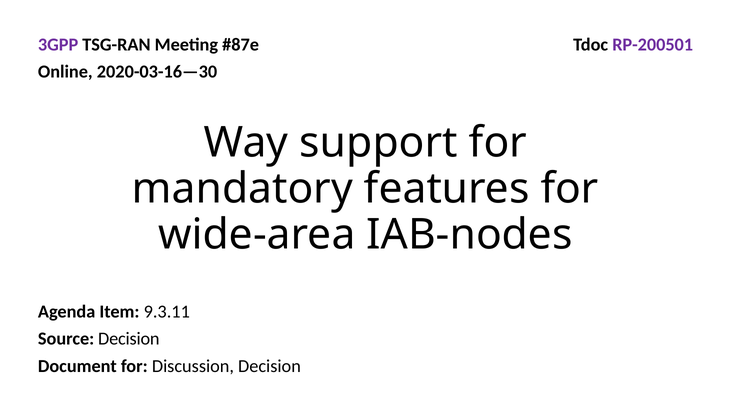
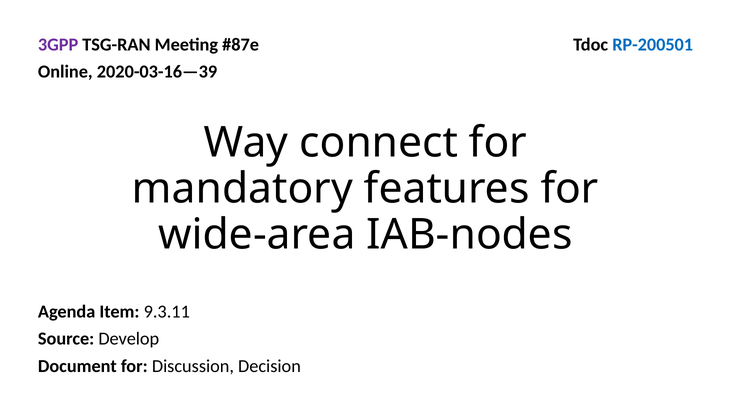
RP-200501 colour: purple -> blue
2020-03-16—30: 2020-03-16—30 -> 2020-03-16—39
support: support -> connect
Source Decision: Decision -> Develop
